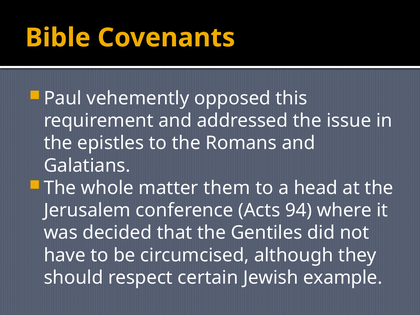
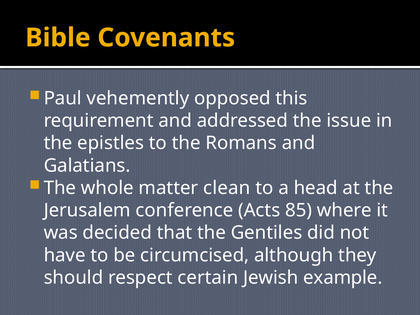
them: them -> clean
94: 94 -> 85
